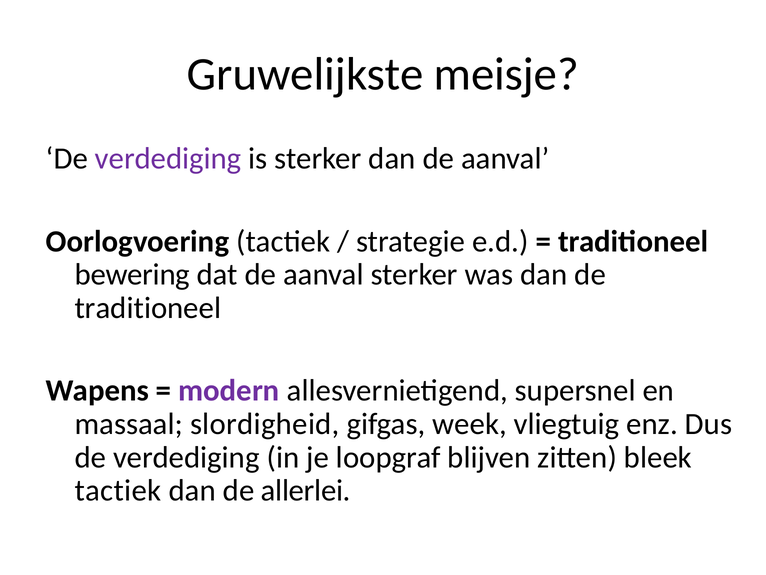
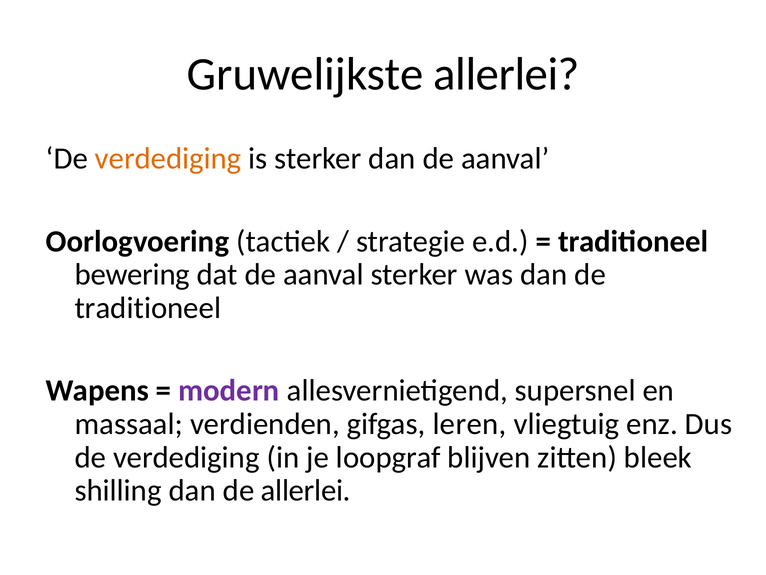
Gruwelijkste meisje: meisje -> allerlei
verdediging at (168, 159) colour: purple -> orange
slordigheid: slordigheid -> verdienden
week: week -> leren
tactiek at (118, 490): tactiek -> shilling
